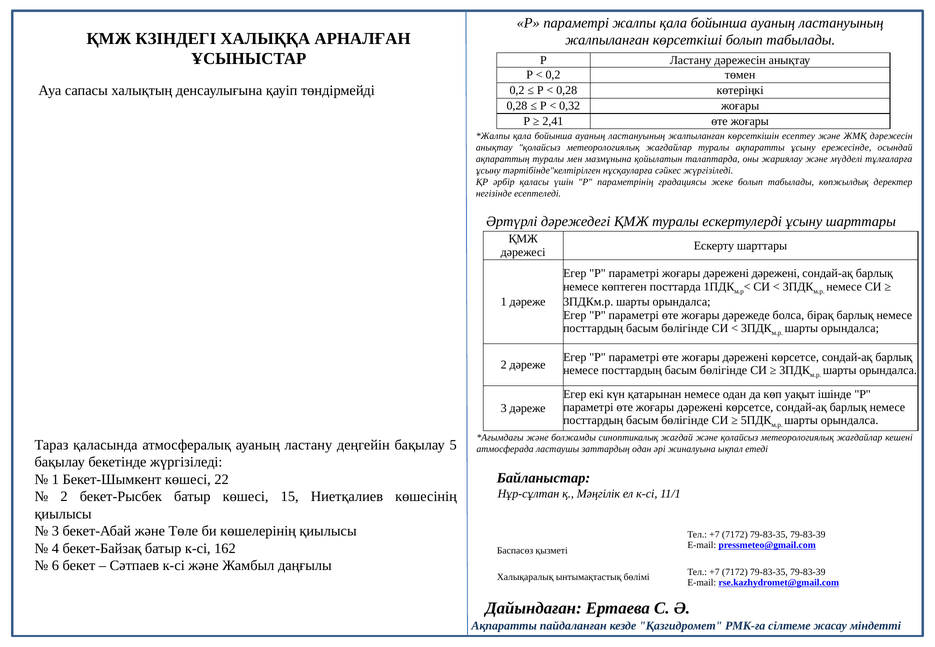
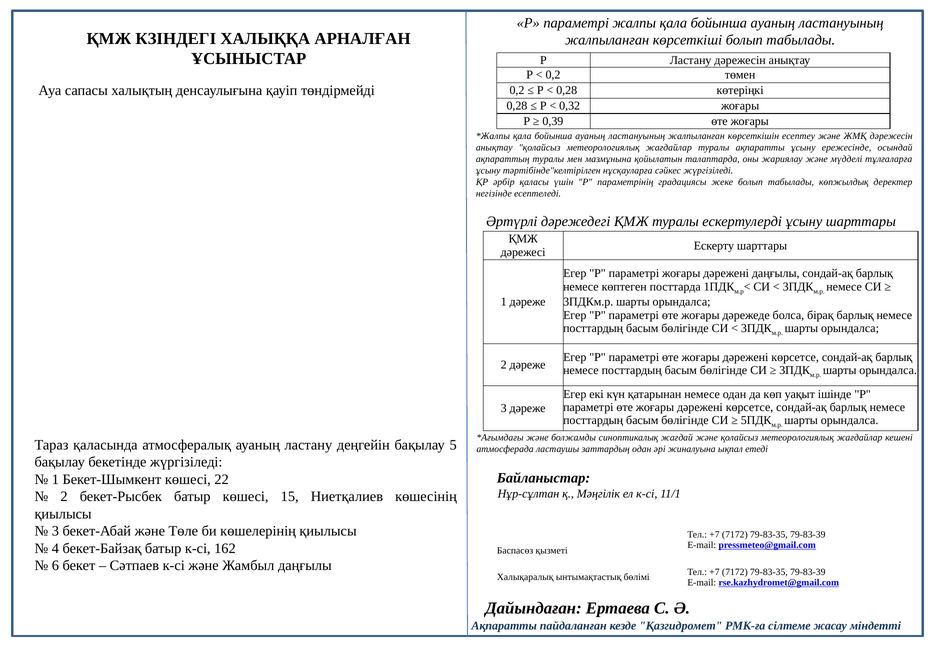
2,41: 2,41 -> 0,39
дәрежені дәрежені: дәрежені -> даңғылы
